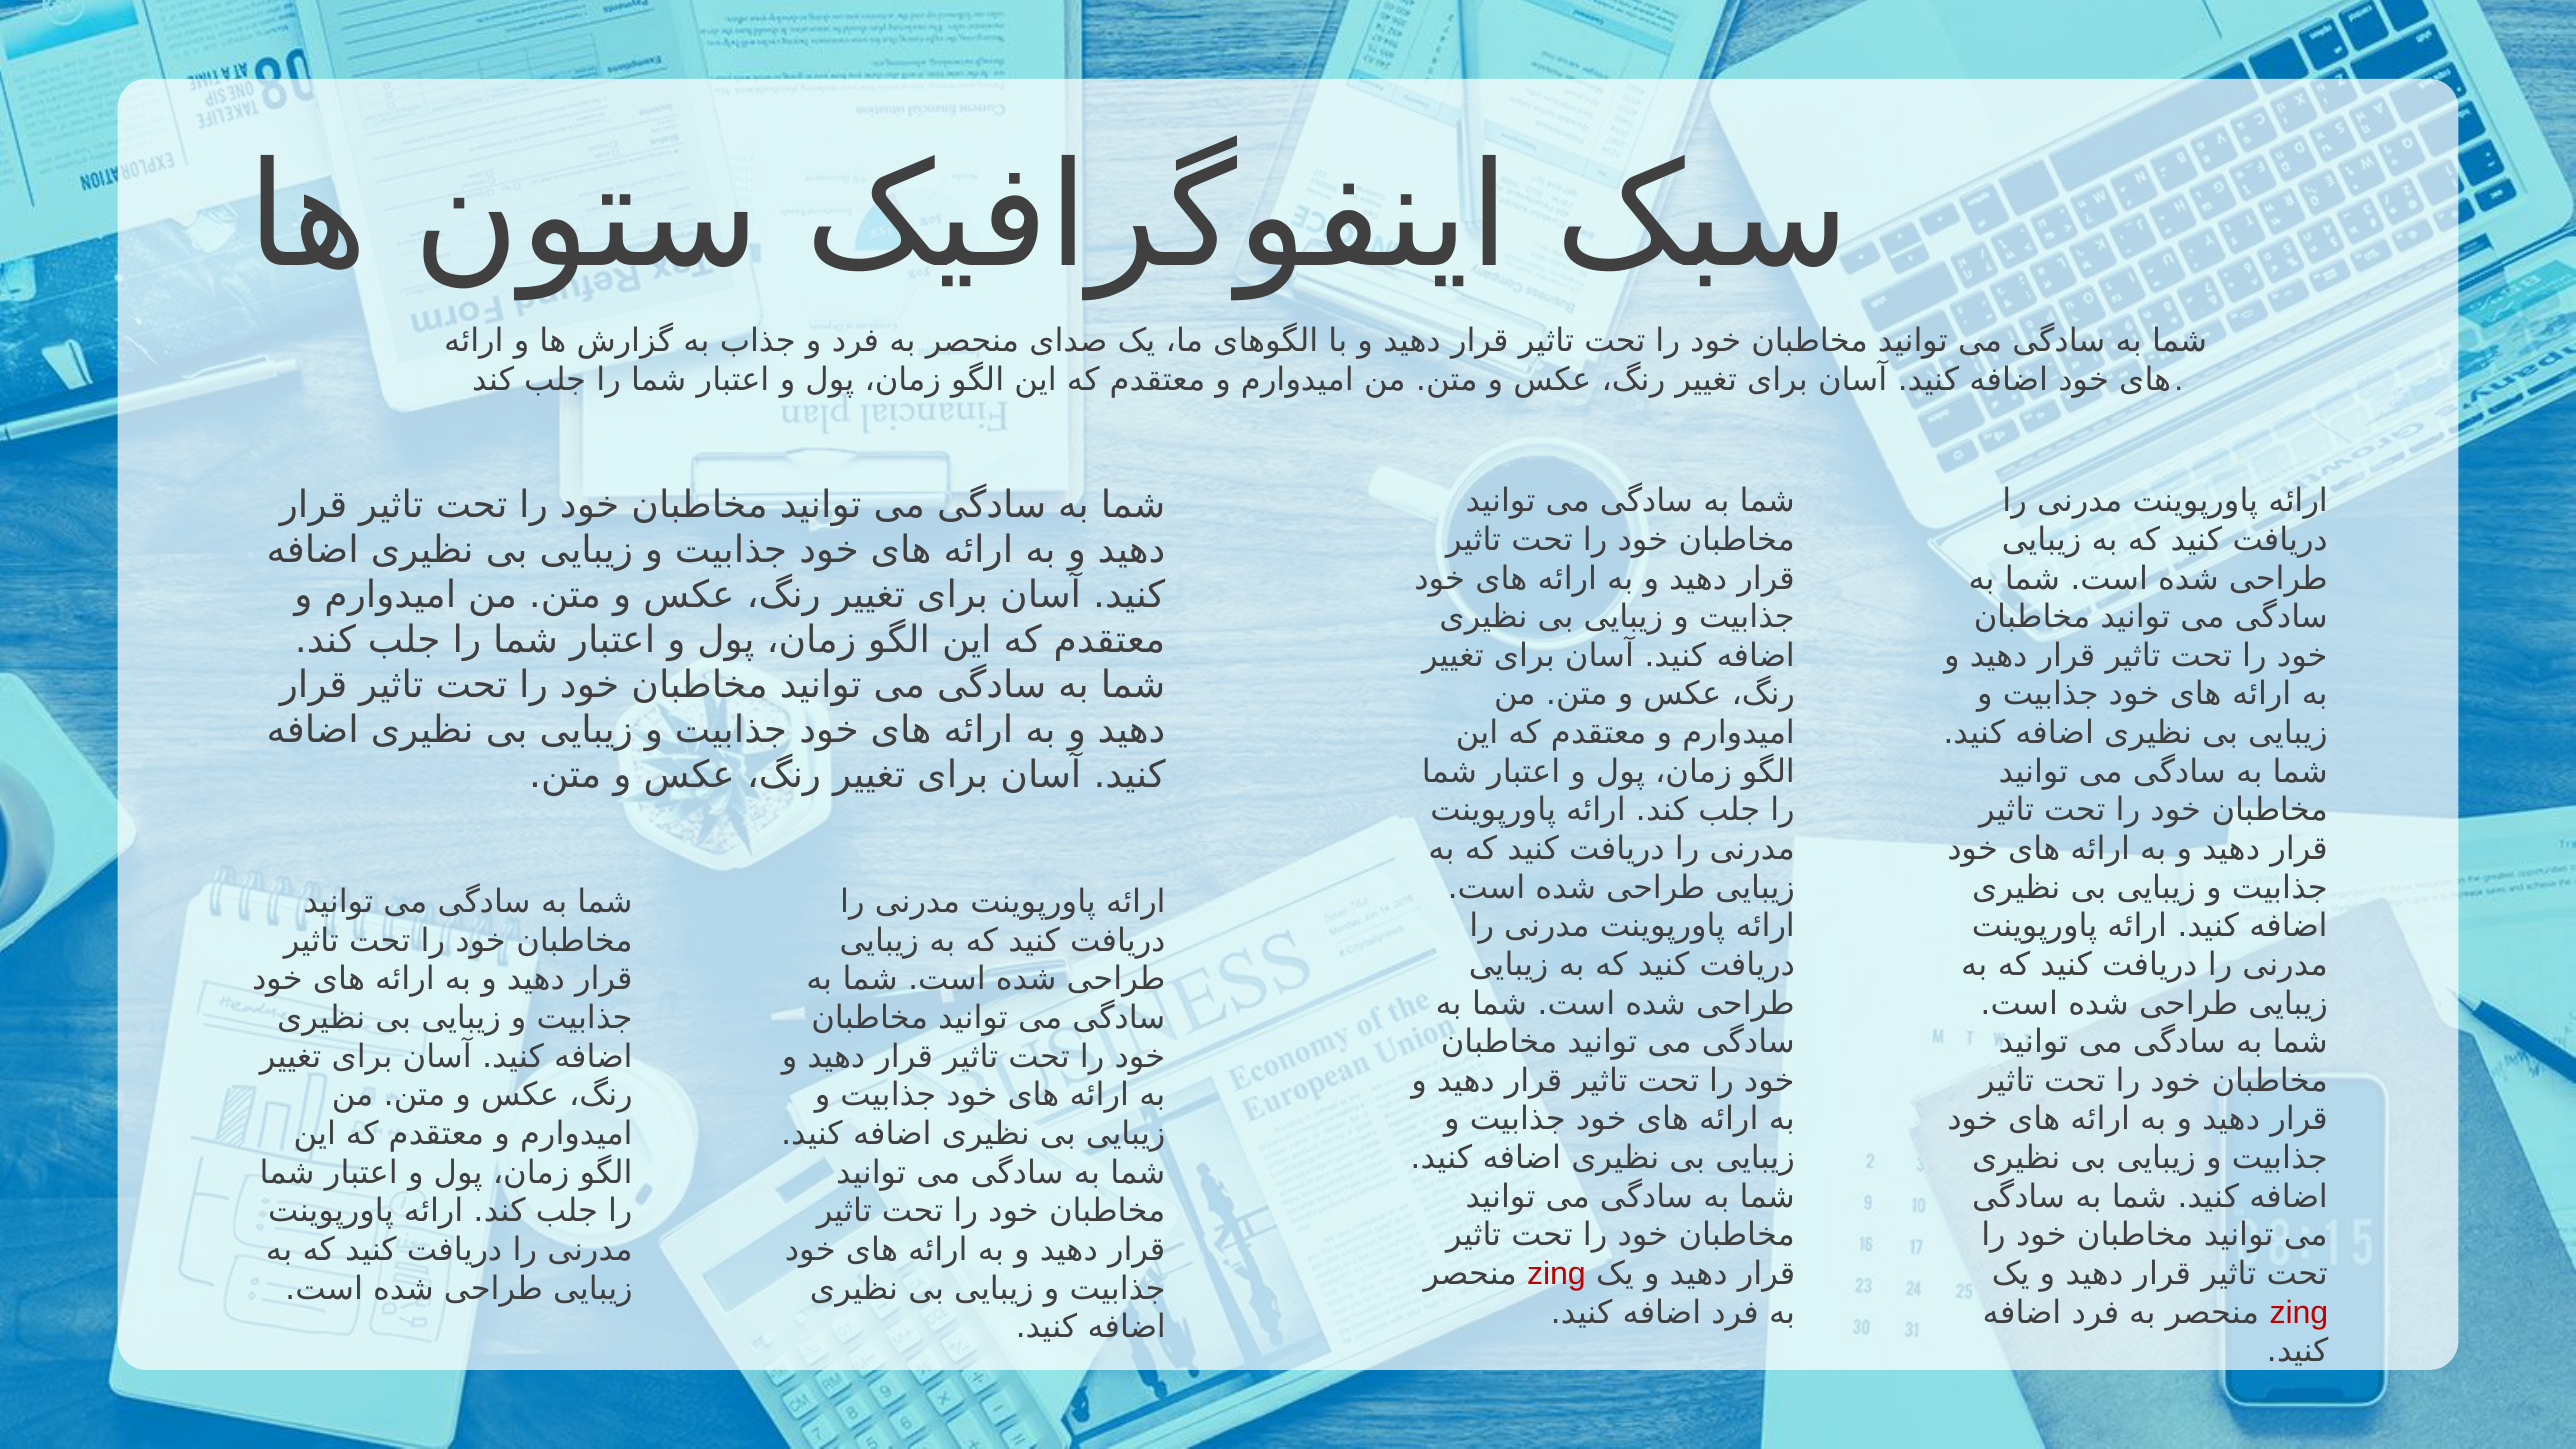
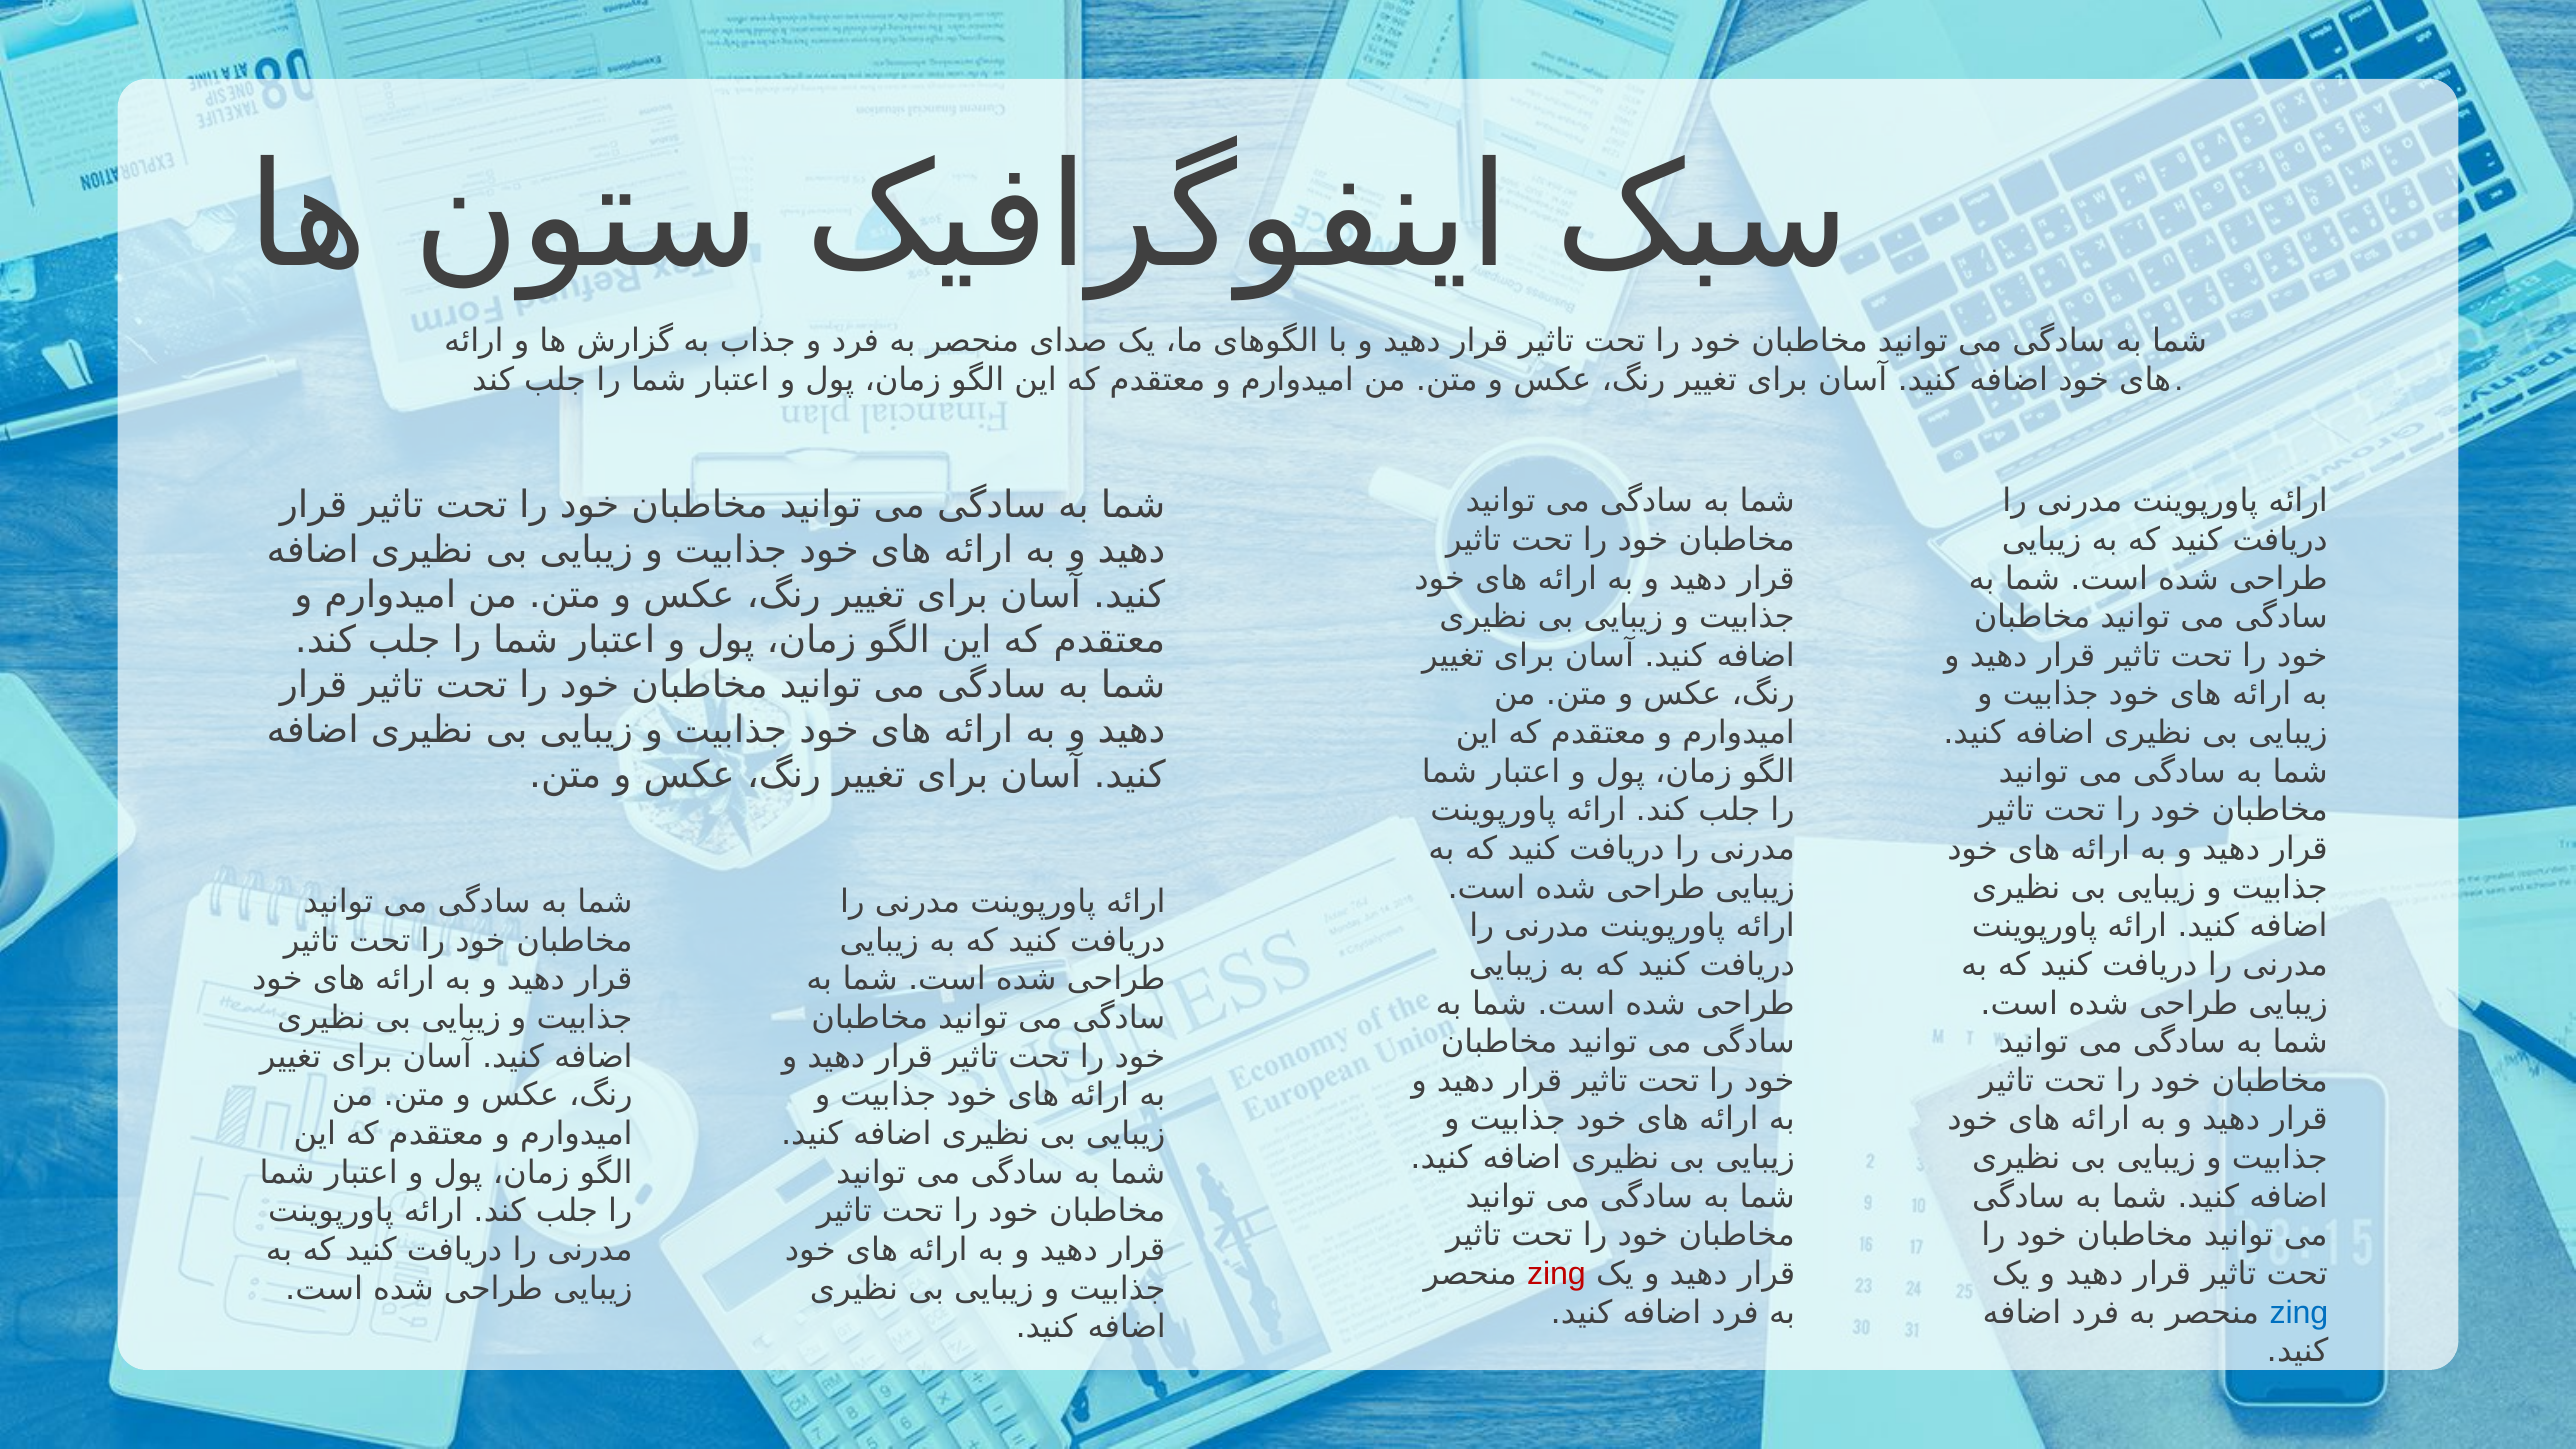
zing at (2299, 1313) colour: red -> blue
